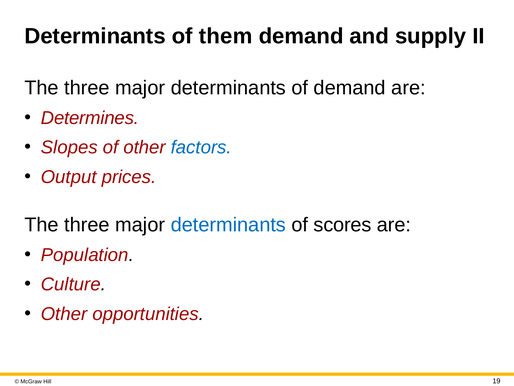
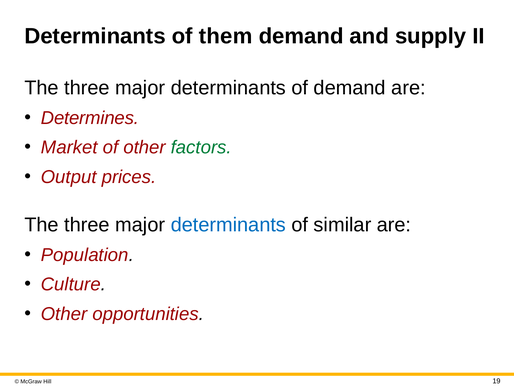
Slopes: Slopes -> Market
factors colour: blue -> green
scores: scores -> similar
